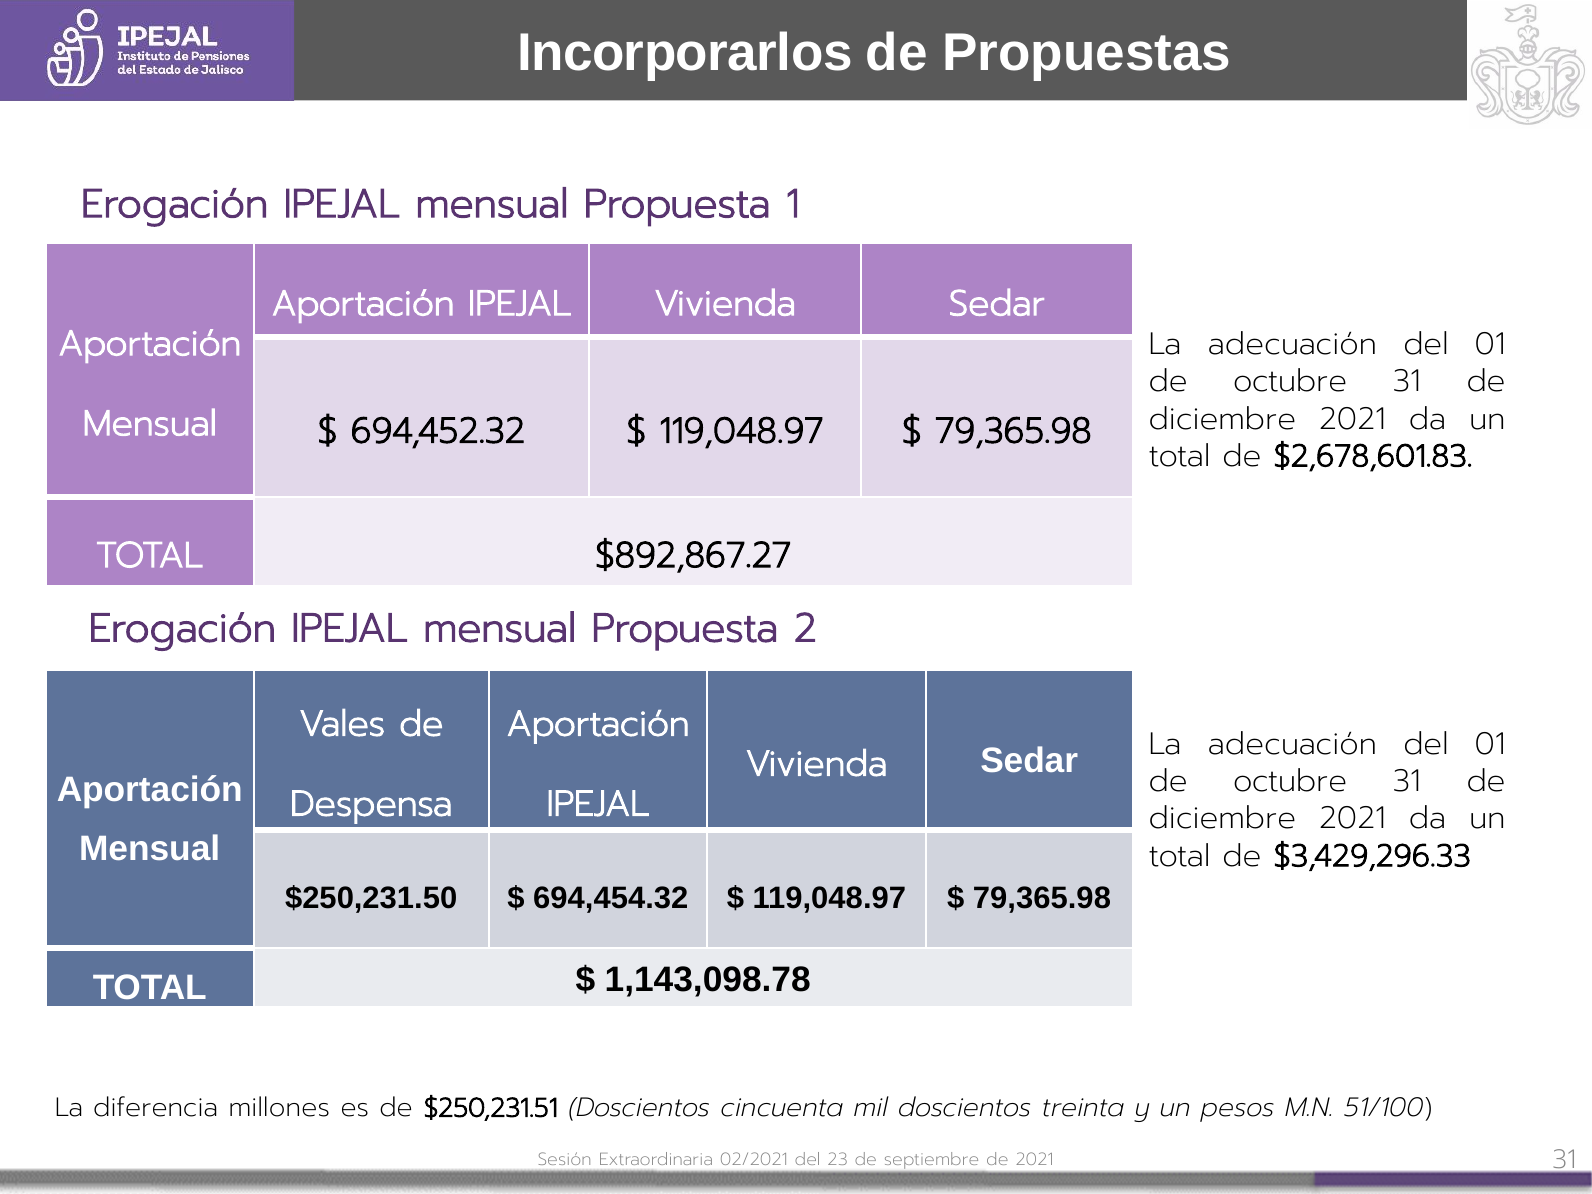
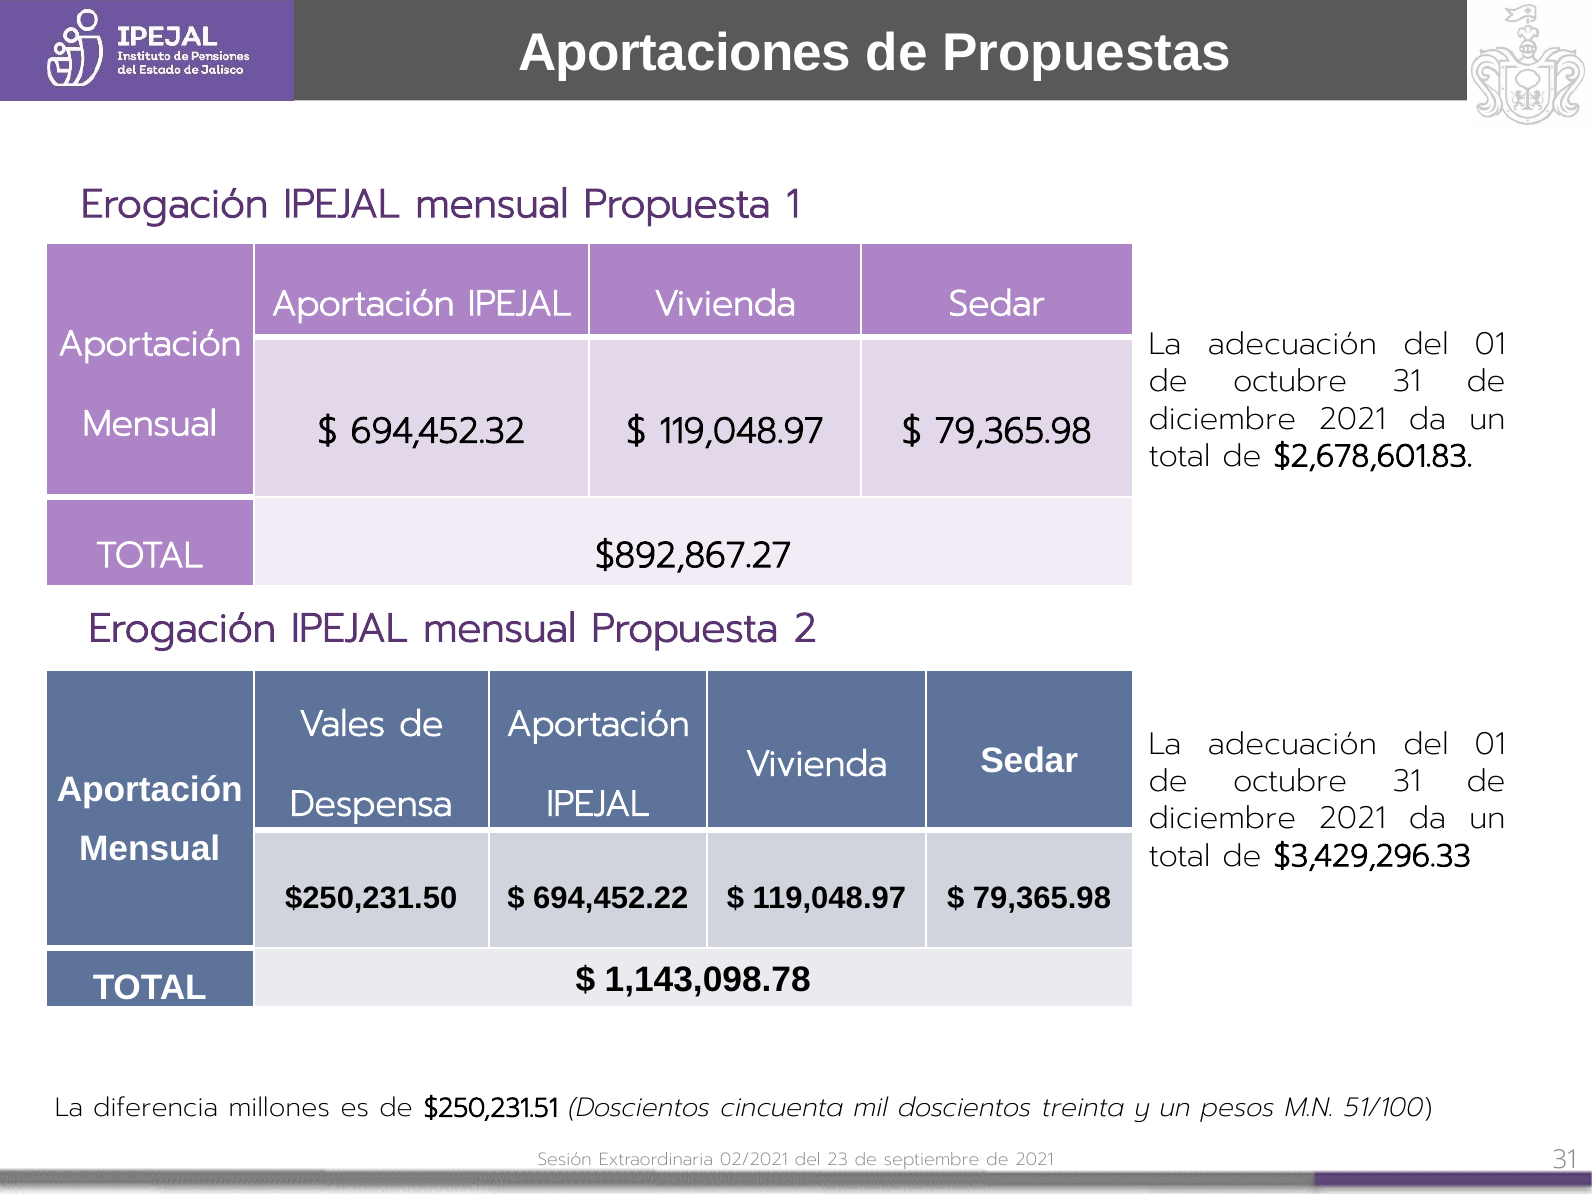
Incorporarlos: Incorporarlos -> Aportaciones
694,454.32: 694,454.32 -> 694,452.22
